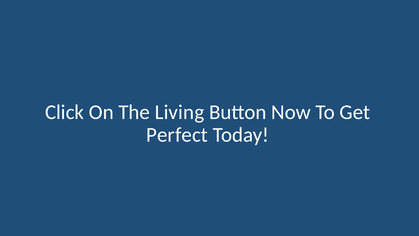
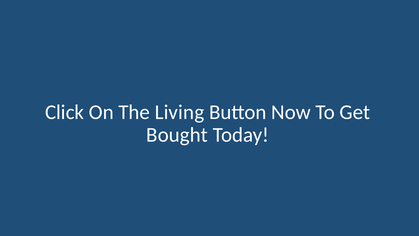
Perfect: Perfect -> Bought
